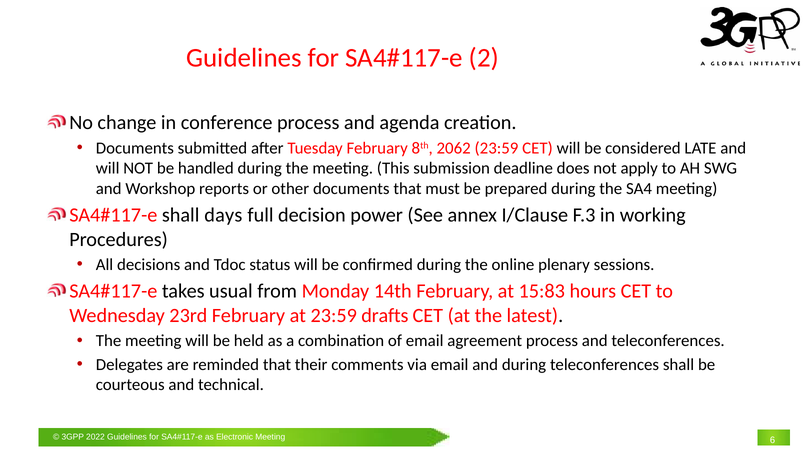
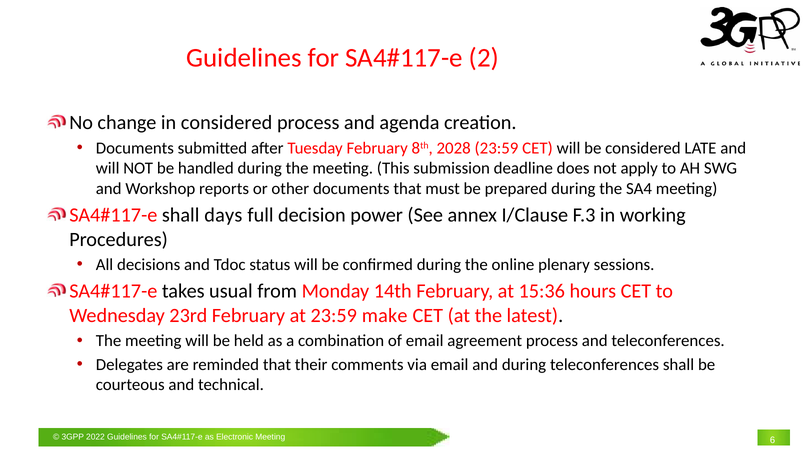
in conference: conference -> considered
2062: 2062 -> 2028
15:83: 15:83 -> 15:36
drafts: drafts -> make
